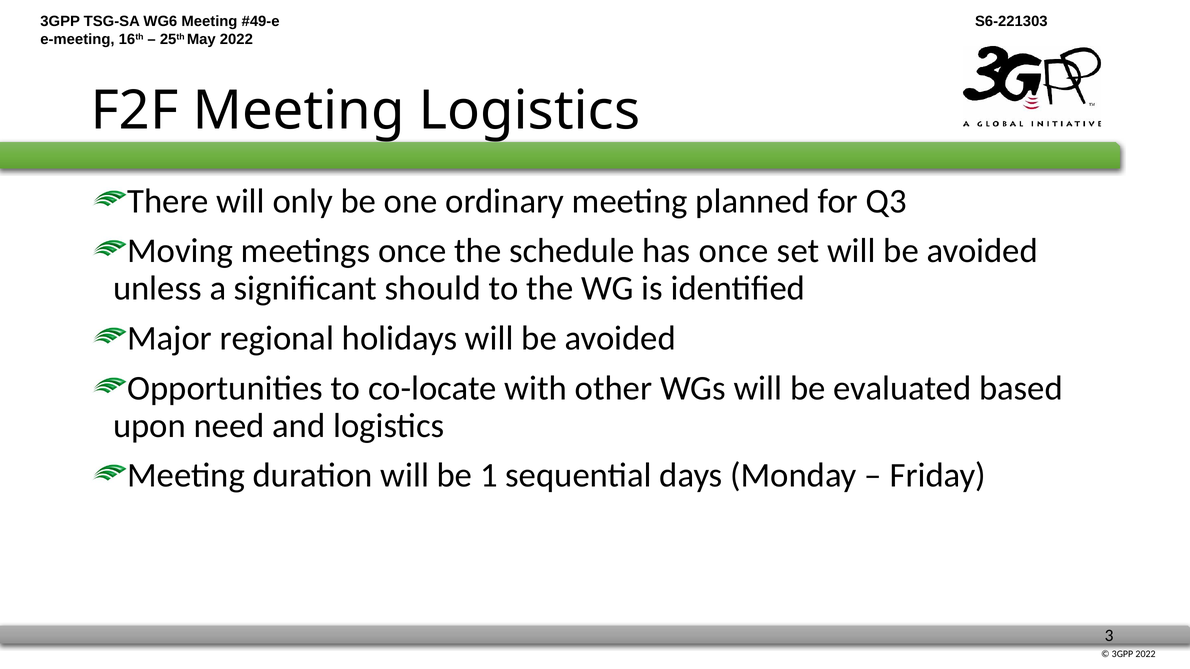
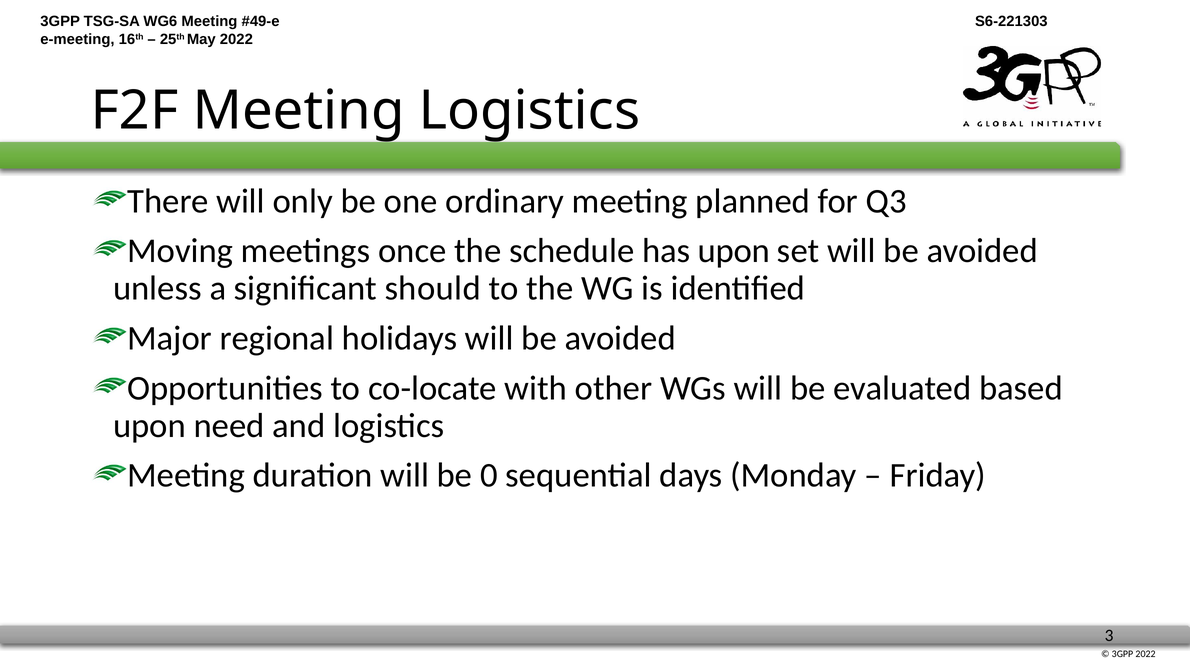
has once: once -> upon
1: 1 -> 0
